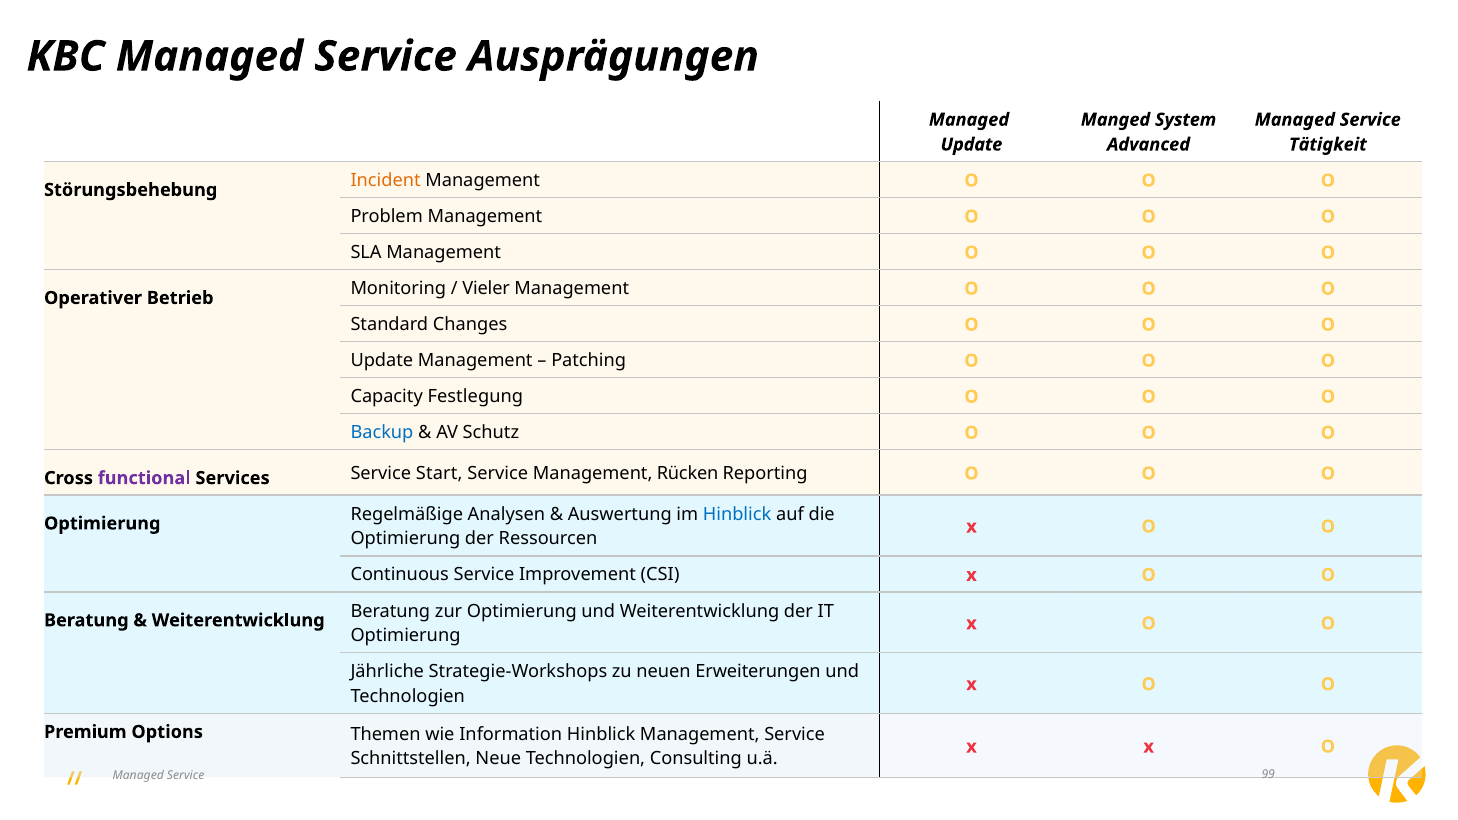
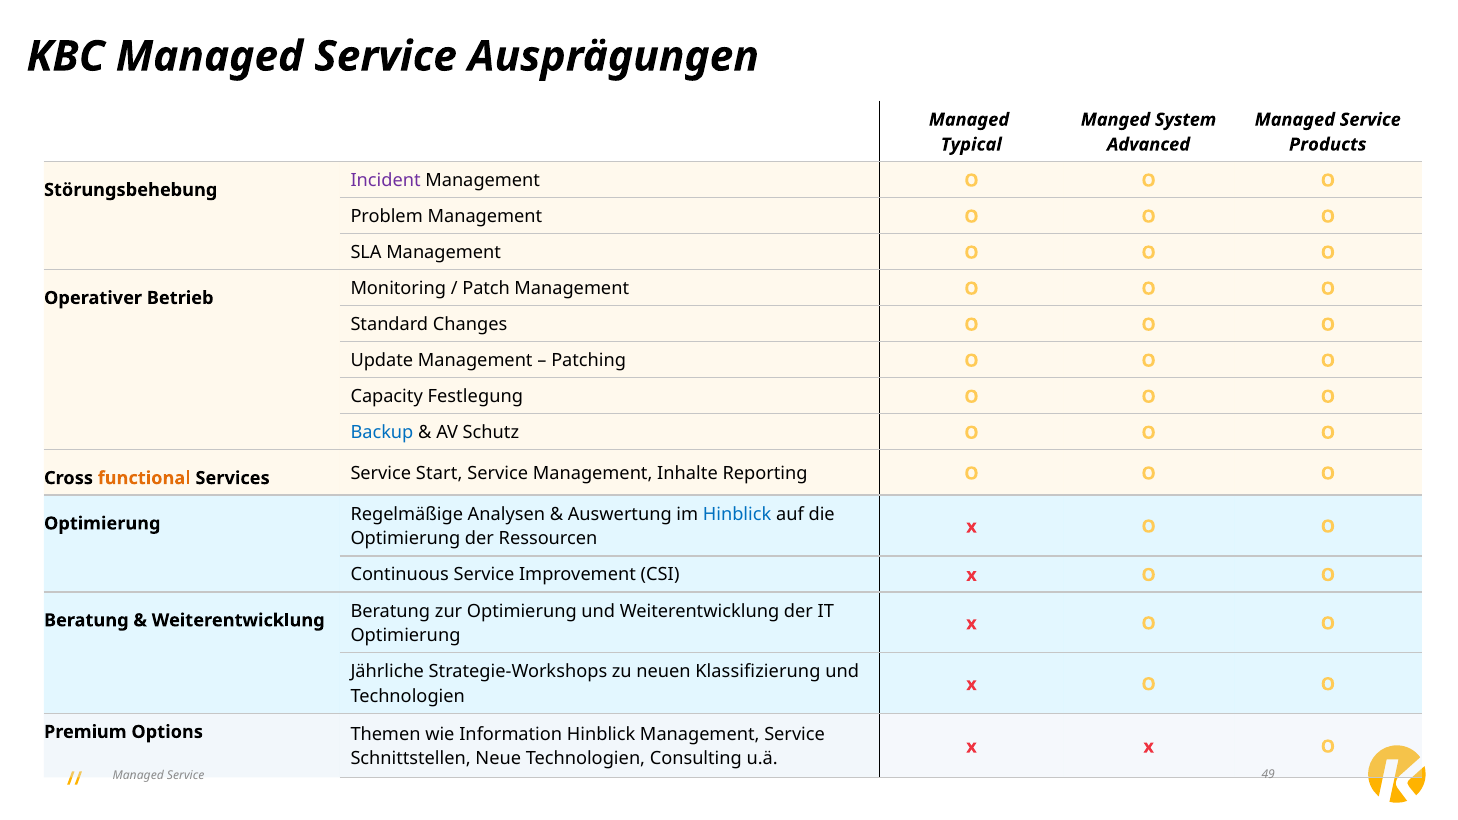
Update at (971, 145): Update -> Typical
Tätigkeit: Tätigkeit -> Products
Incident colour: orange -> purple
Vieler: Vieler -> Patch
functional colour: purple -> orange
Rücken: Rücken -> Inhalte
Erweiterungen: Erweiterungen -> Klassifizierung
99: 99 -> 49
